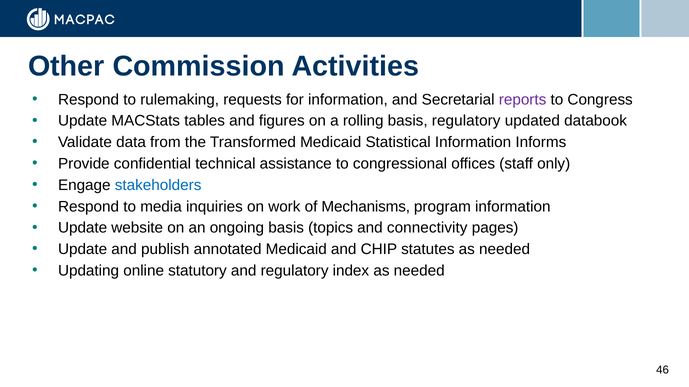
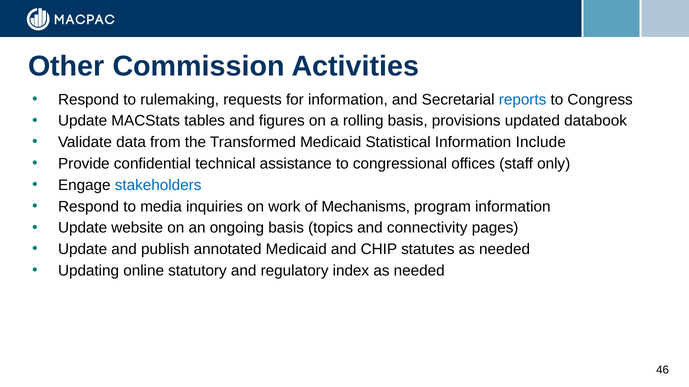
reports colour: purple -> blue
basis regulatory: regulatory -> provisions
Informs: Informs -> Include
